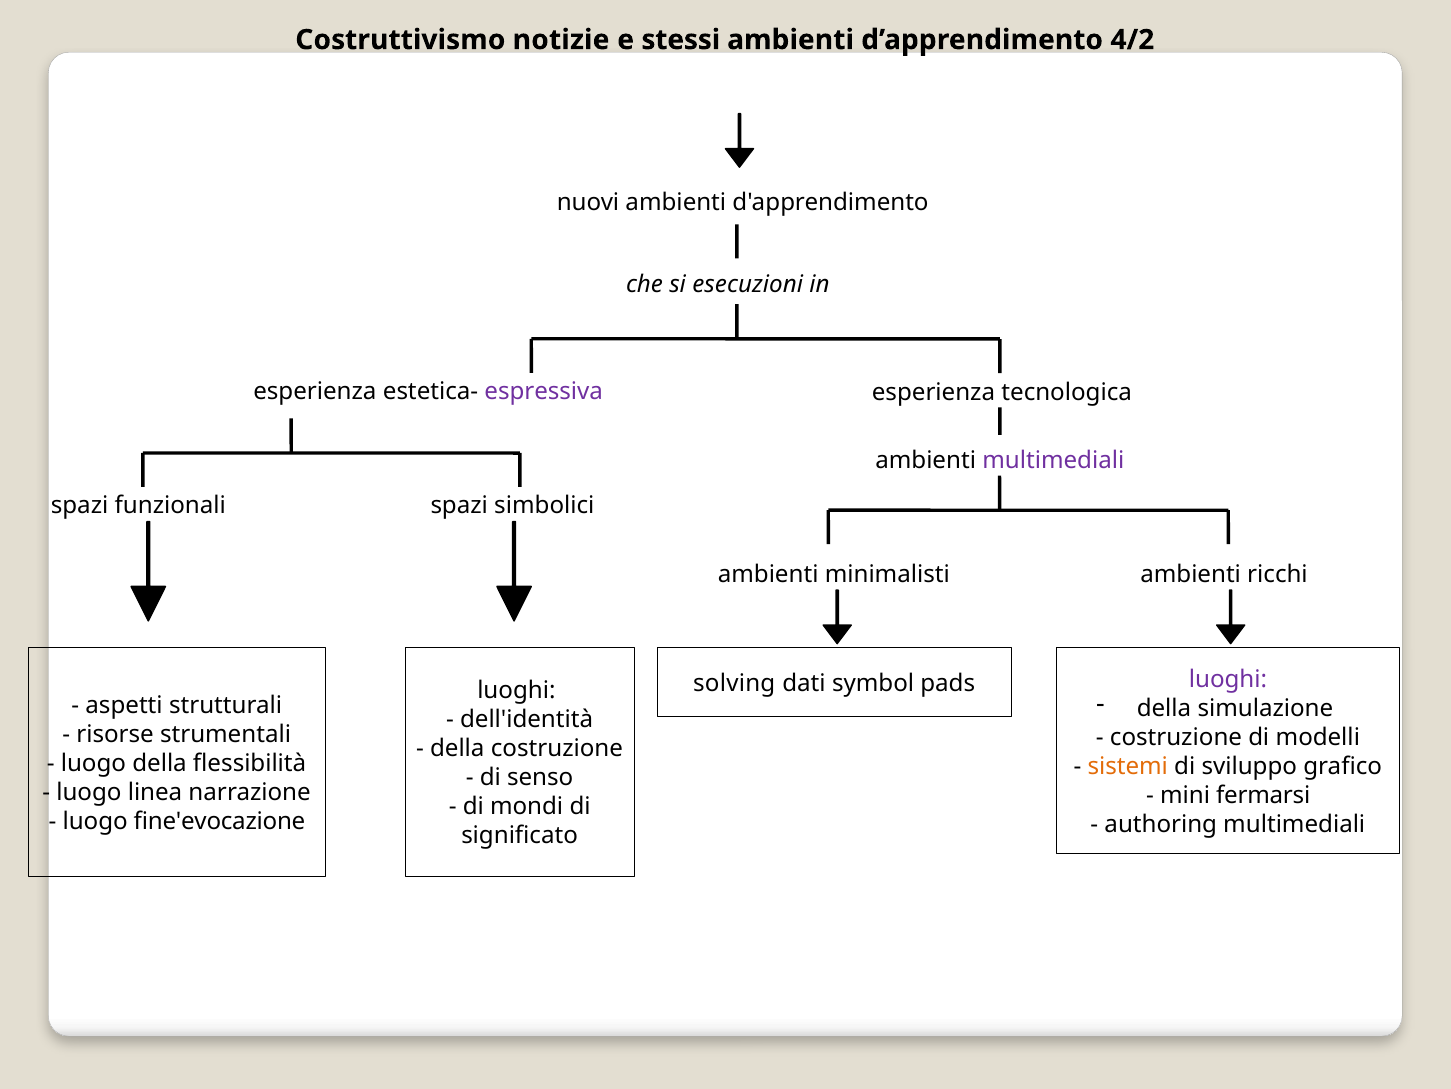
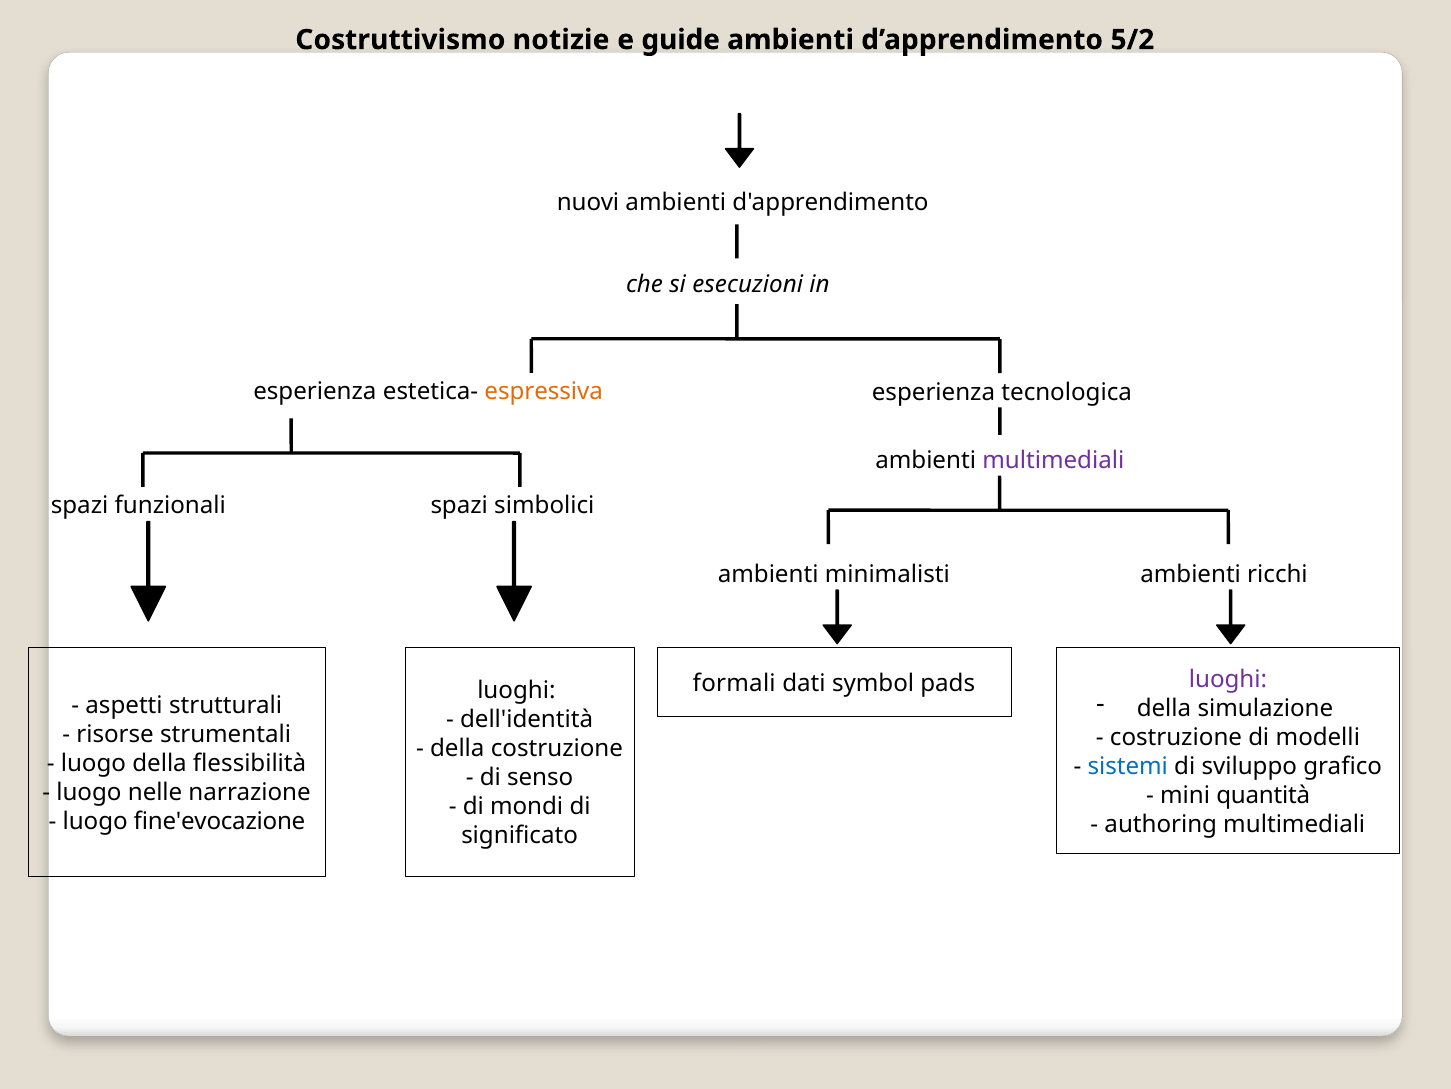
stessi: stessi -> guide
4/2: 4/2 -> 5/2
espressiva colour: purple -> orange
solving: solving -> formali
sistemi colour: orange -> blue
linea: linea -> nelle
fermarsi: fermarsi -> quantità
